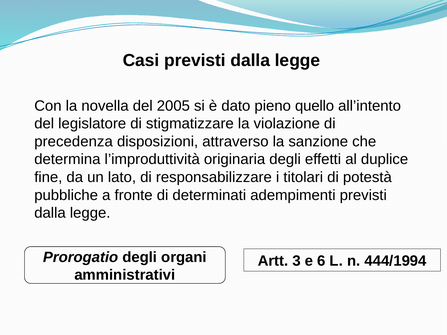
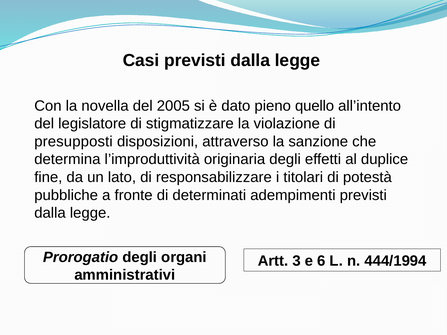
precedenza: precedenza -> presupposti
